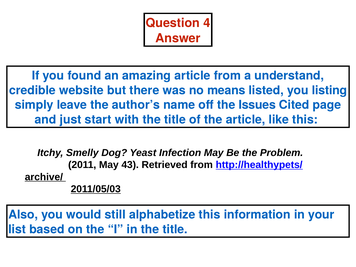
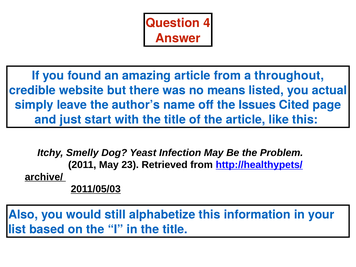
understand: understand -> throughout
listing: listing -> actual
43: 43 -> 23
